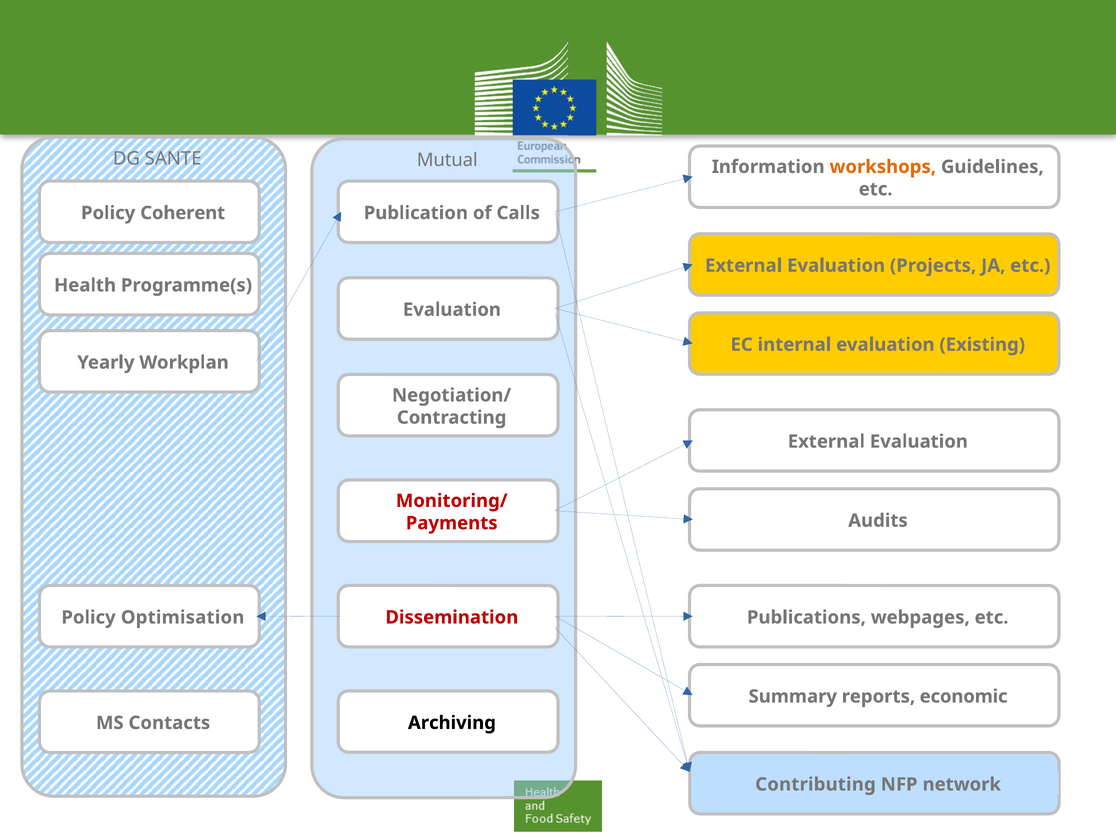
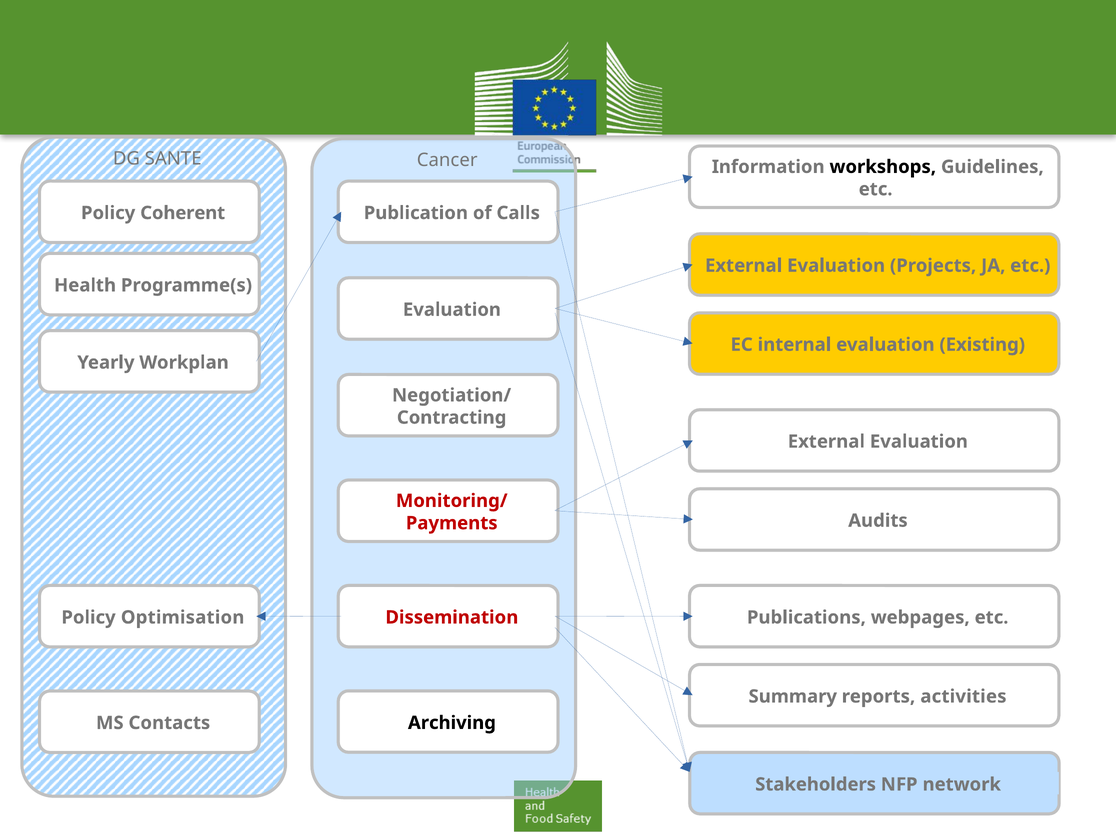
Mutual: Mutual -> Cancer
workshops colour: orange -> black
economic: economic -> activities
Contributing: Contributing -> Stakeholders
